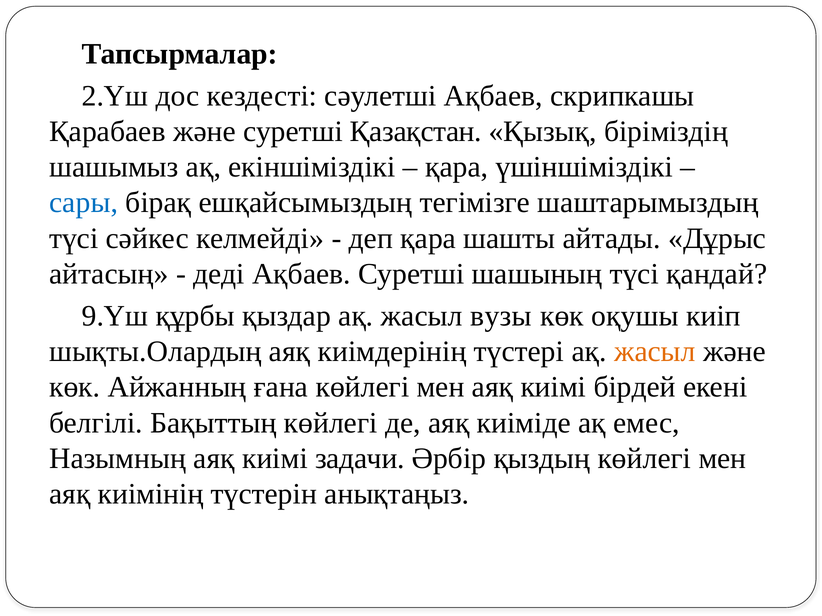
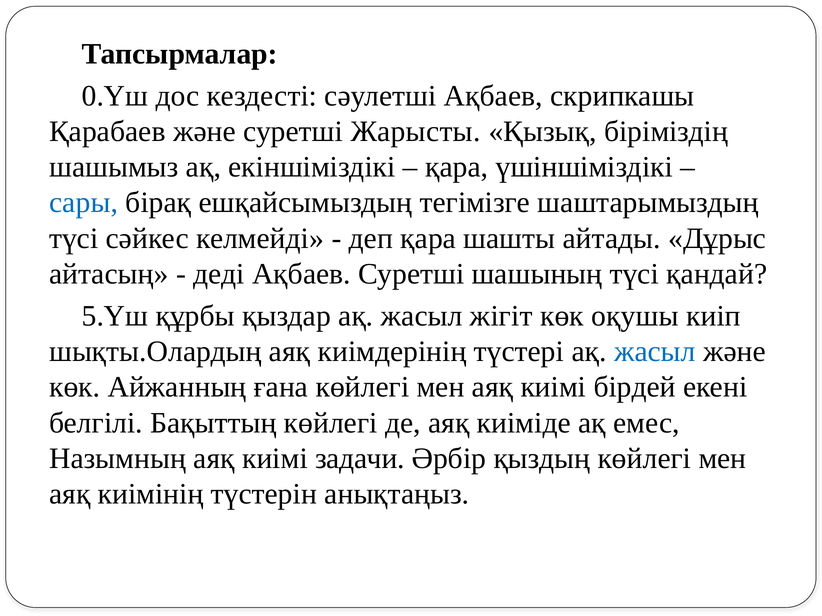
2.Үш: 2.Үш -> 0.Үш
Қазақстан: Қазақстан -> Жарысты
9.Үш: 9.Үш -> 5.Үш
вузы: вузы -> жігіт
жасыл at (655, 352) colour: orange -> blue
